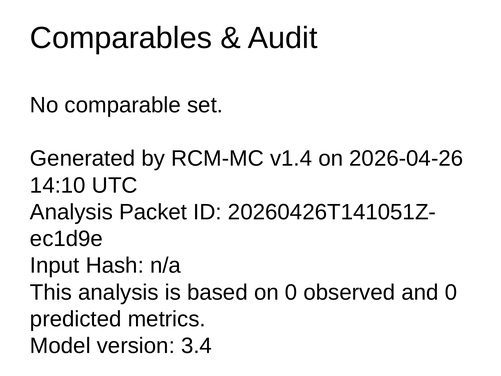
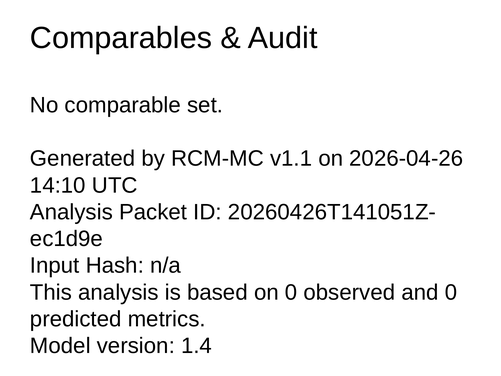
v1.4: v1.4 -> v1.1
3.4: 3.4 -> 1.4
